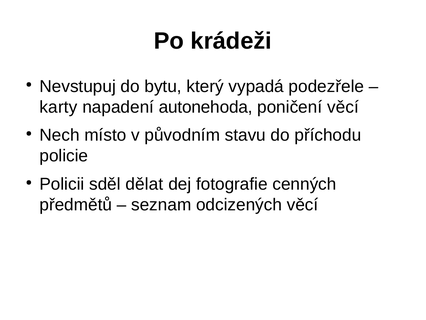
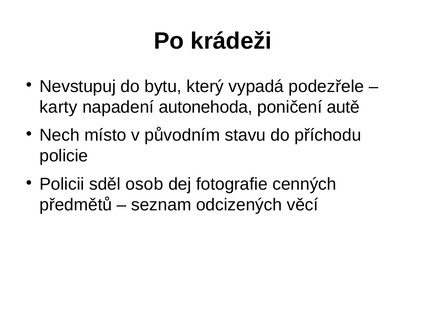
poničení věcí: věcí -> autě
dělat: dělat -> osob
